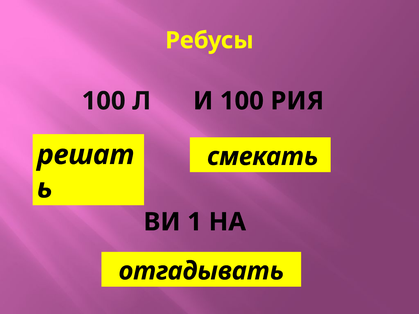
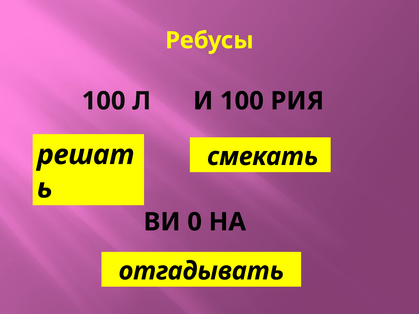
1: 1 -> 0
